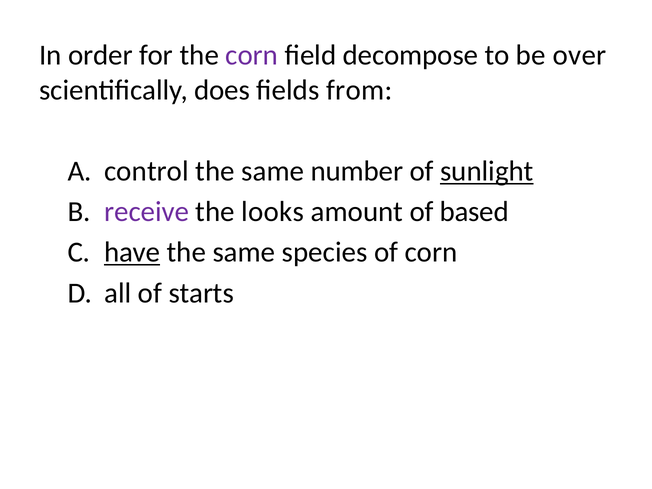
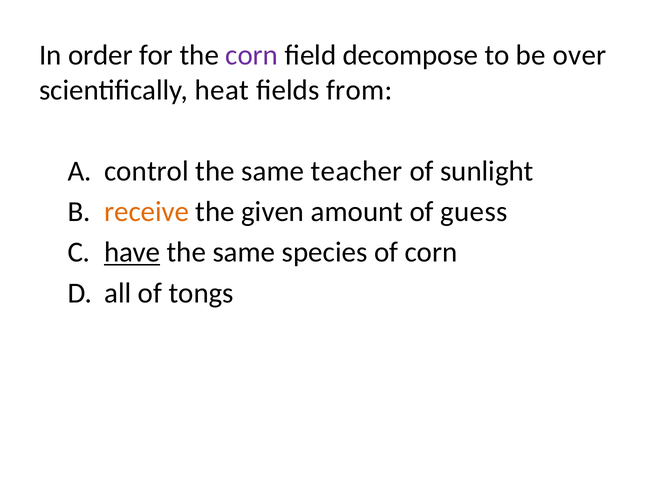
does: does -> heat
number: number -> teacher
sunlight underline: present -> none
receive colour: purple -> orange
looks: looks -> given
based: based -> guess
starts: starts -> tongs
